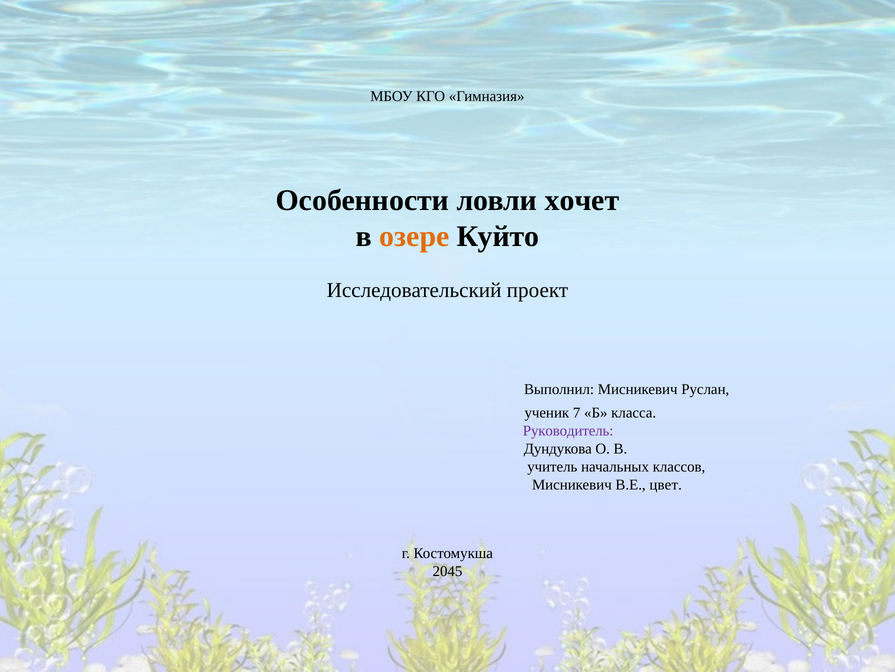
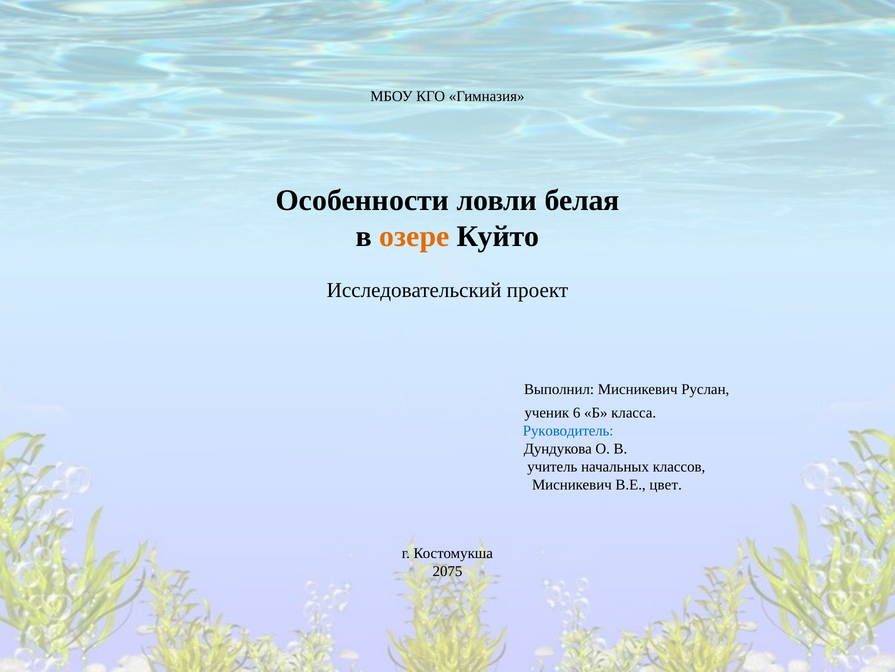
хочет: хочет -> белая
7: 7 -> 6
Руководитель colour: purple -> blue
2045: 2045 -> 2075
